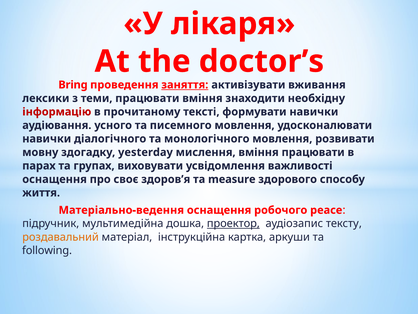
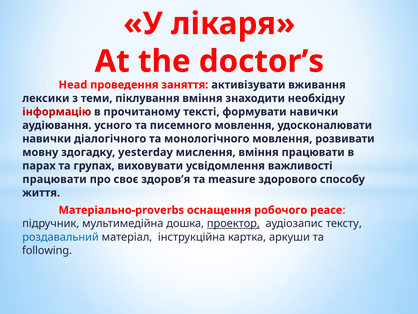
Bring: Bring -> Head
заняття underline: present -> none
теми працювати: працювати -> піклування
оснащення at (55, 179): оснащення -> працювати
Матеріально-ведення: Матеріально-ведення -> Матеріально-proverbs
роздавальний colour: orange -> blue
